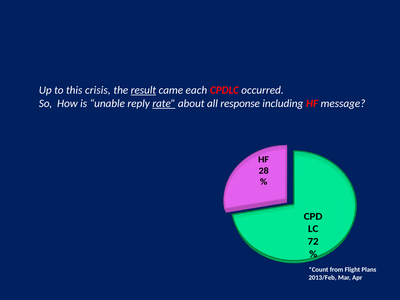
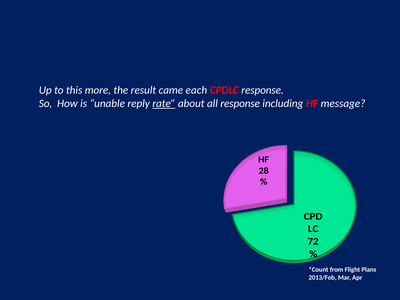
crisis: crisis -> more
result underline: present -> none
CPDLC occurred: occurred -> response
